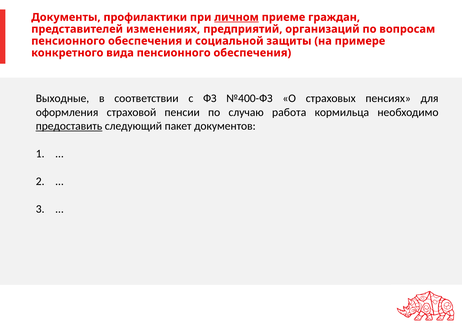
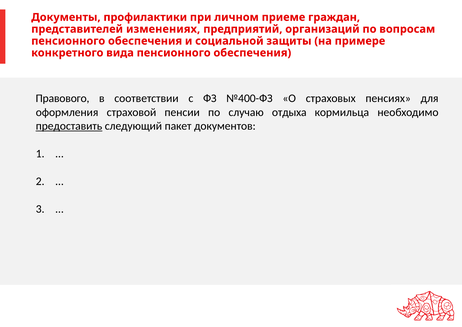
личном underline: present -> none
Выходные: Выходные -> Правового
работа: работа -> отдыха
